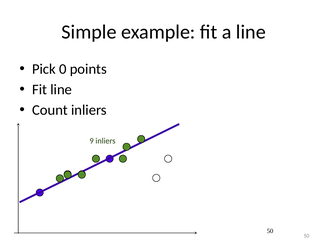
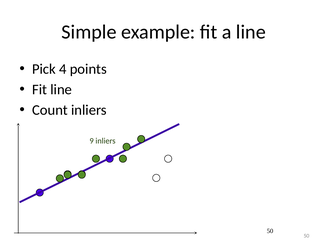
0: 0 -> 4
